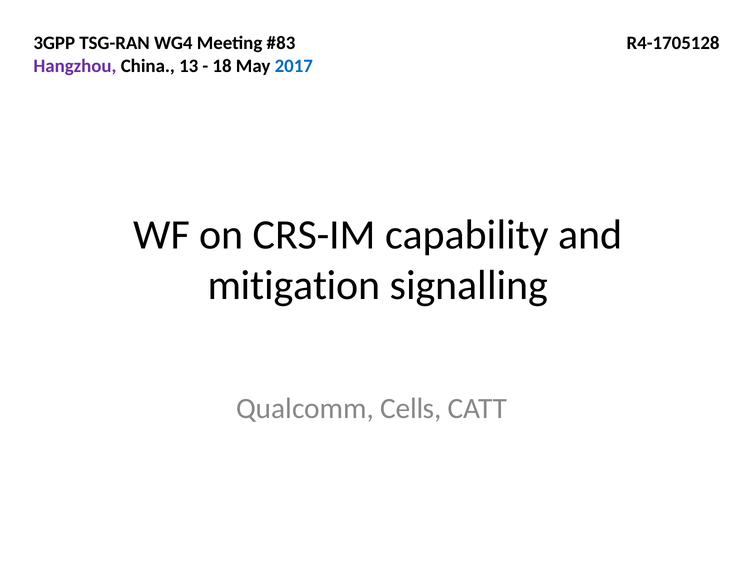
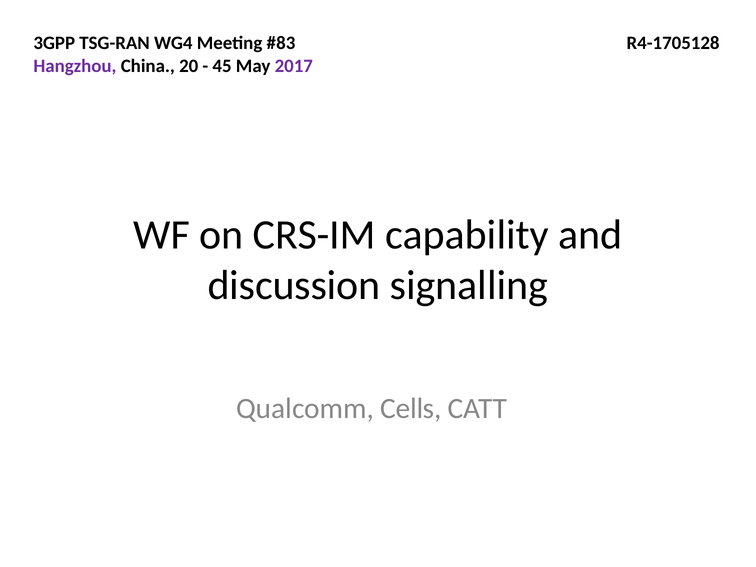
13: 13 -> 20
18: 18 -> 45
2017 colour: blue -> purple
mitigation: mitigation -> discussion
